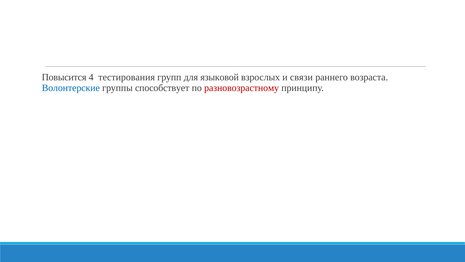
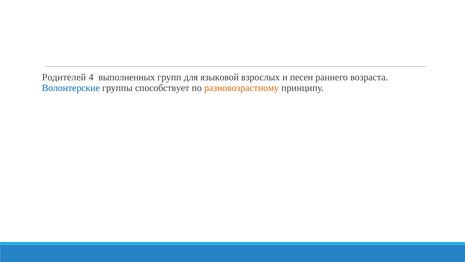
Повысится: Повысится -> Родителей
тестирования: тестирования -> выполненных
связи: связи -> песен
разновозрастному colour: red -> orange
